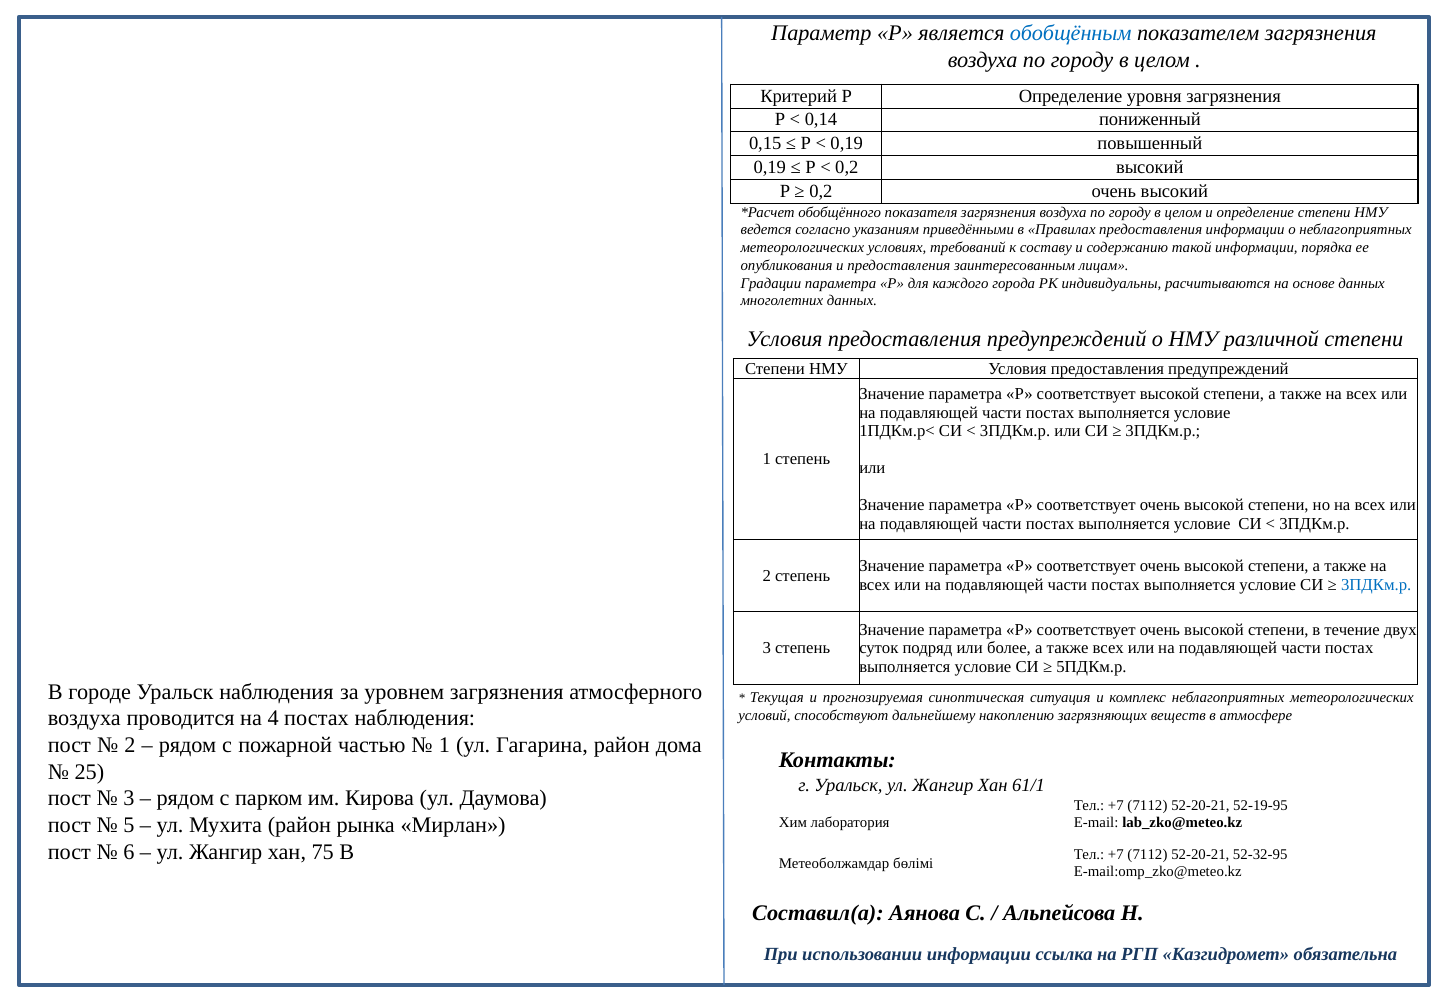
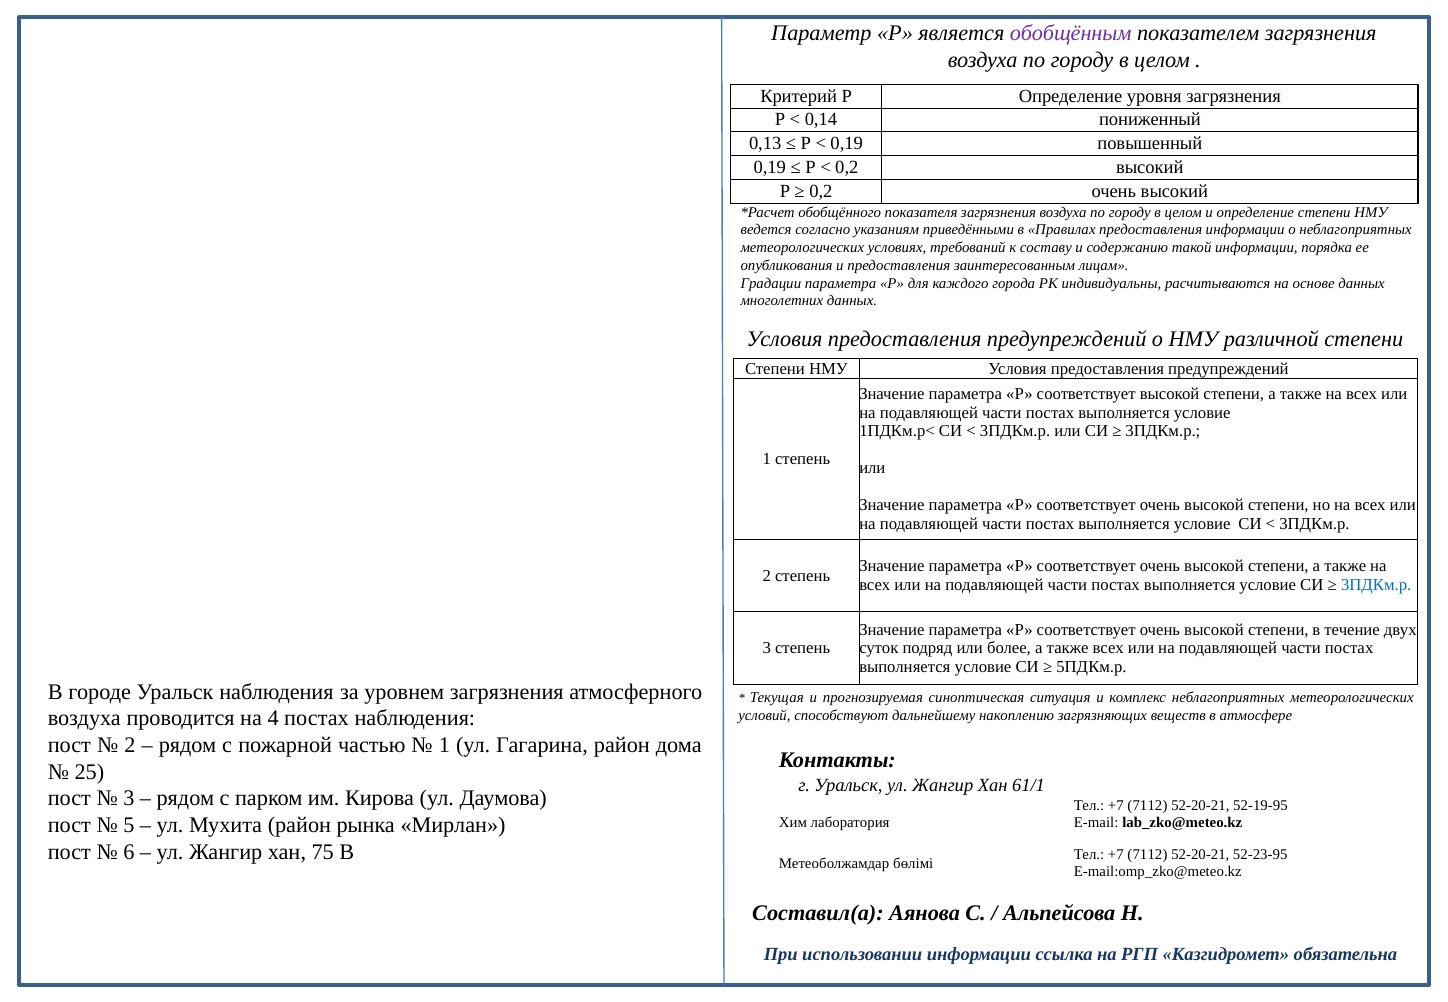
обобщённым colour: blue -> purple
0,15: 0,15 -> 0,13
52-32-95: 52-32-95 -> 52-23-95
